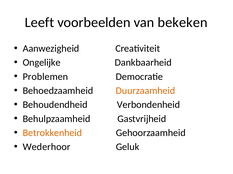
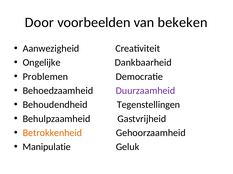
Leeft: Leeft -> Door
Duurzaamheid colour: orange -> purple
Verbondenheid: Verbondenheid -> Tegenstellingen
Wederhoor: Wederhoor -> Manipulatie
